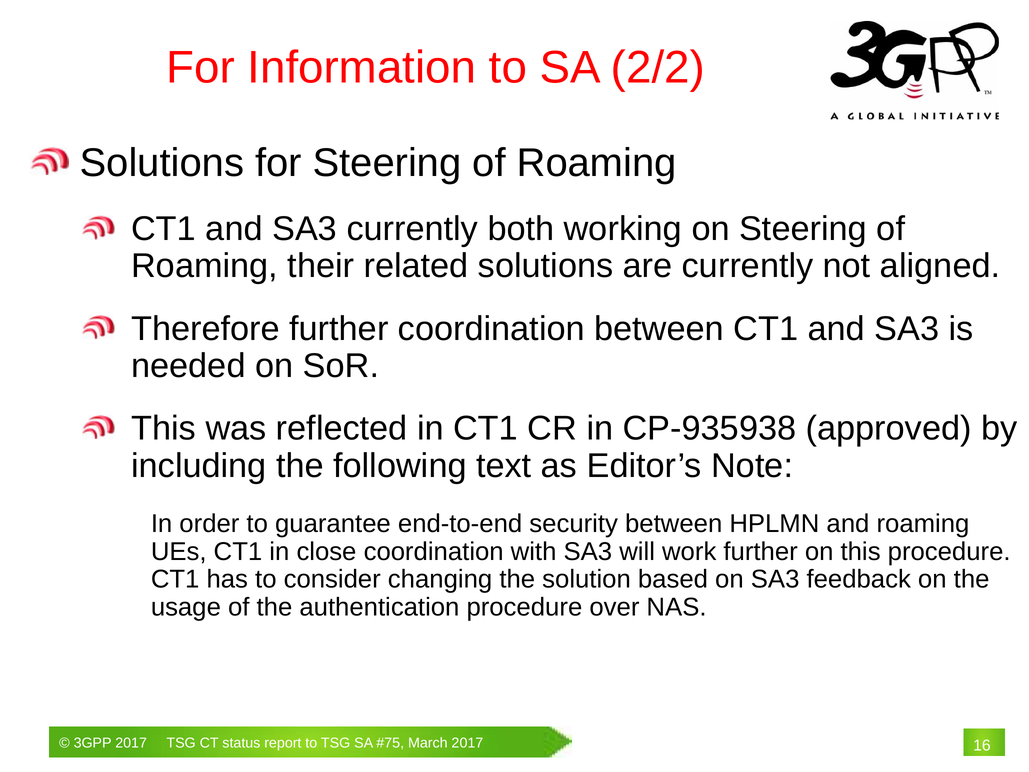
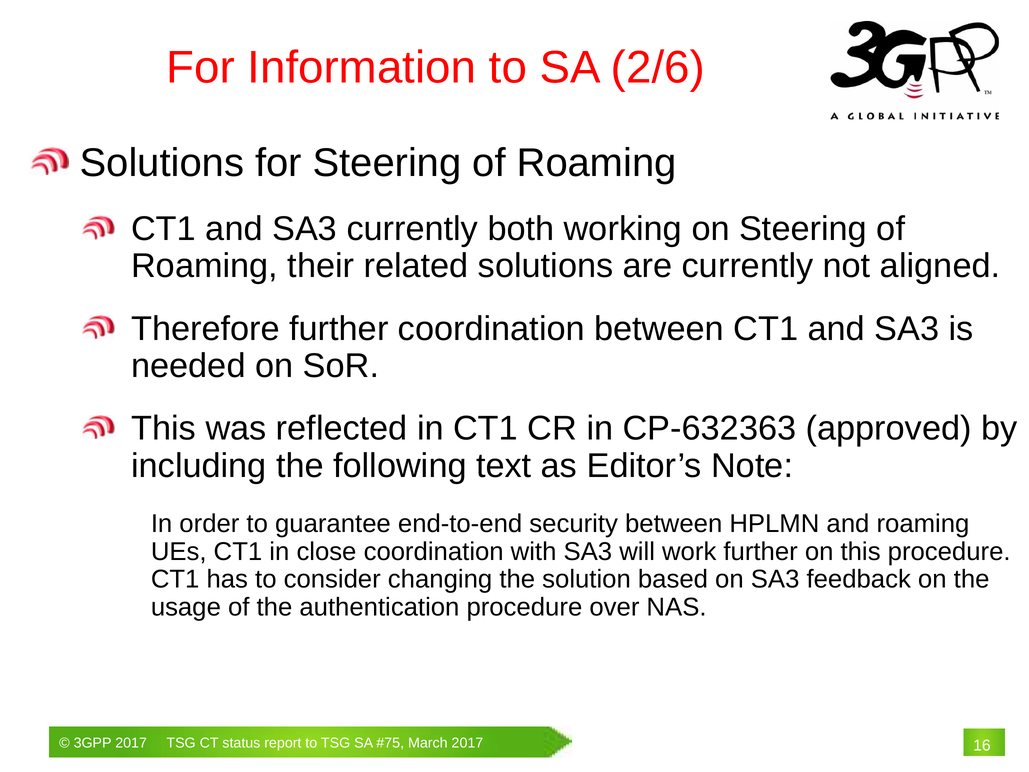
2/2: 2/2 -> 2/6
CP-935938: CP-935938 -> CP-632363
